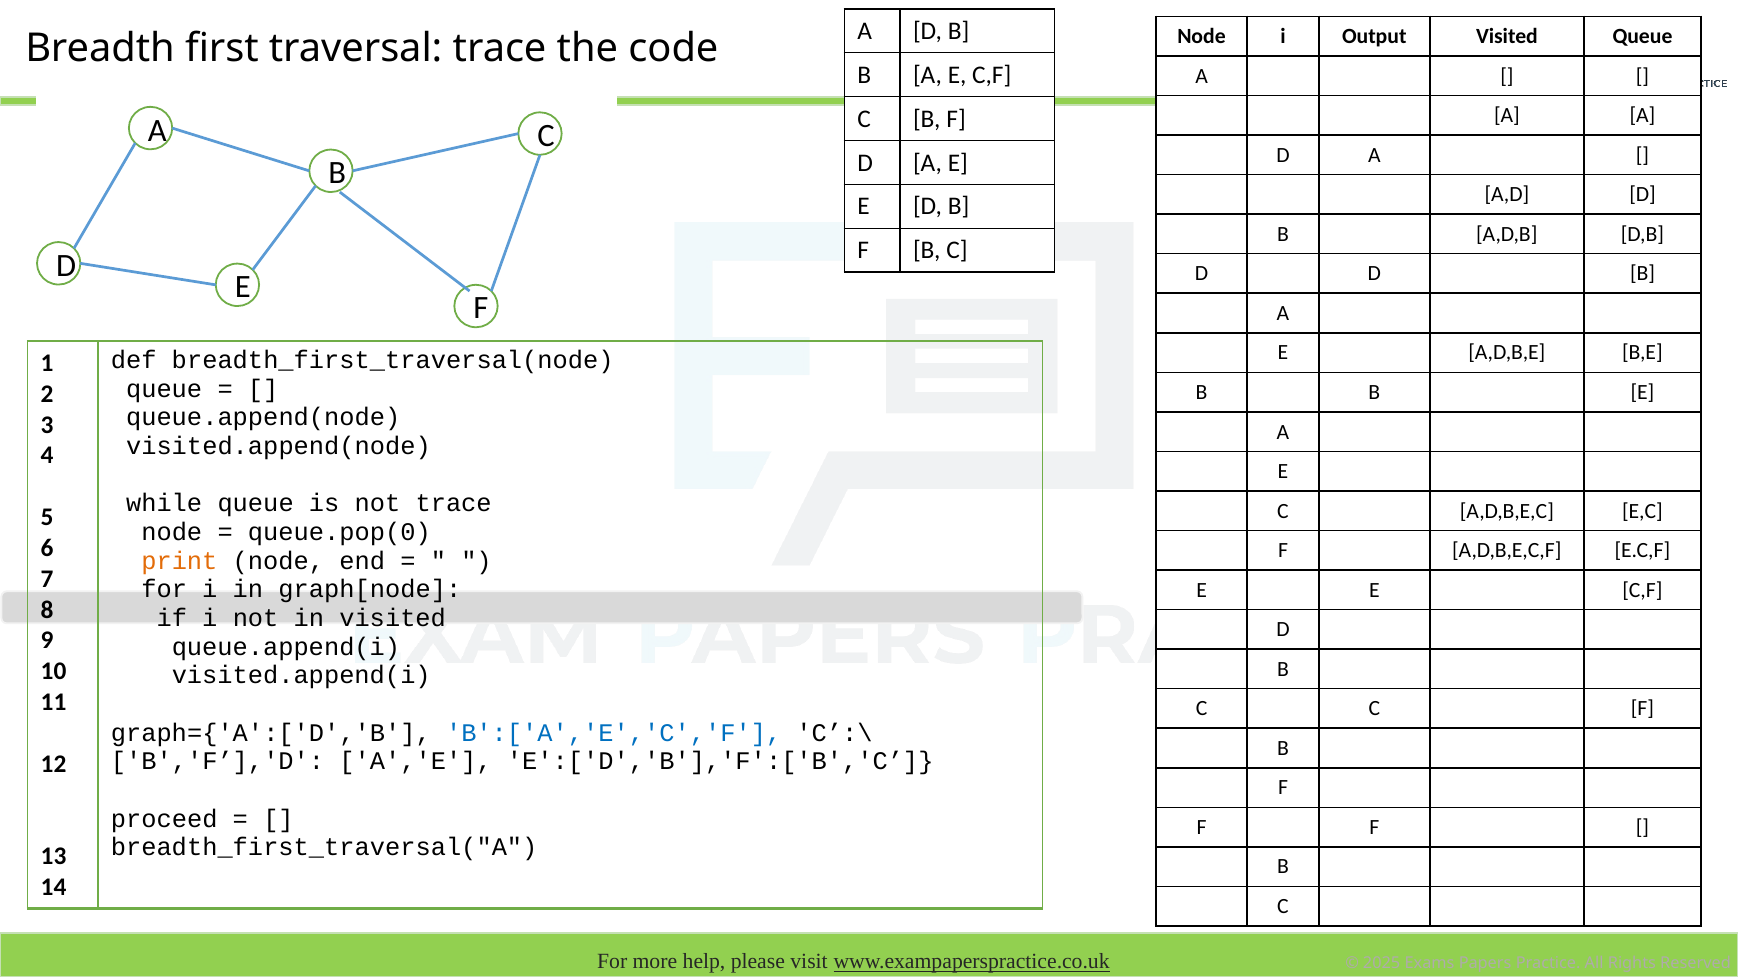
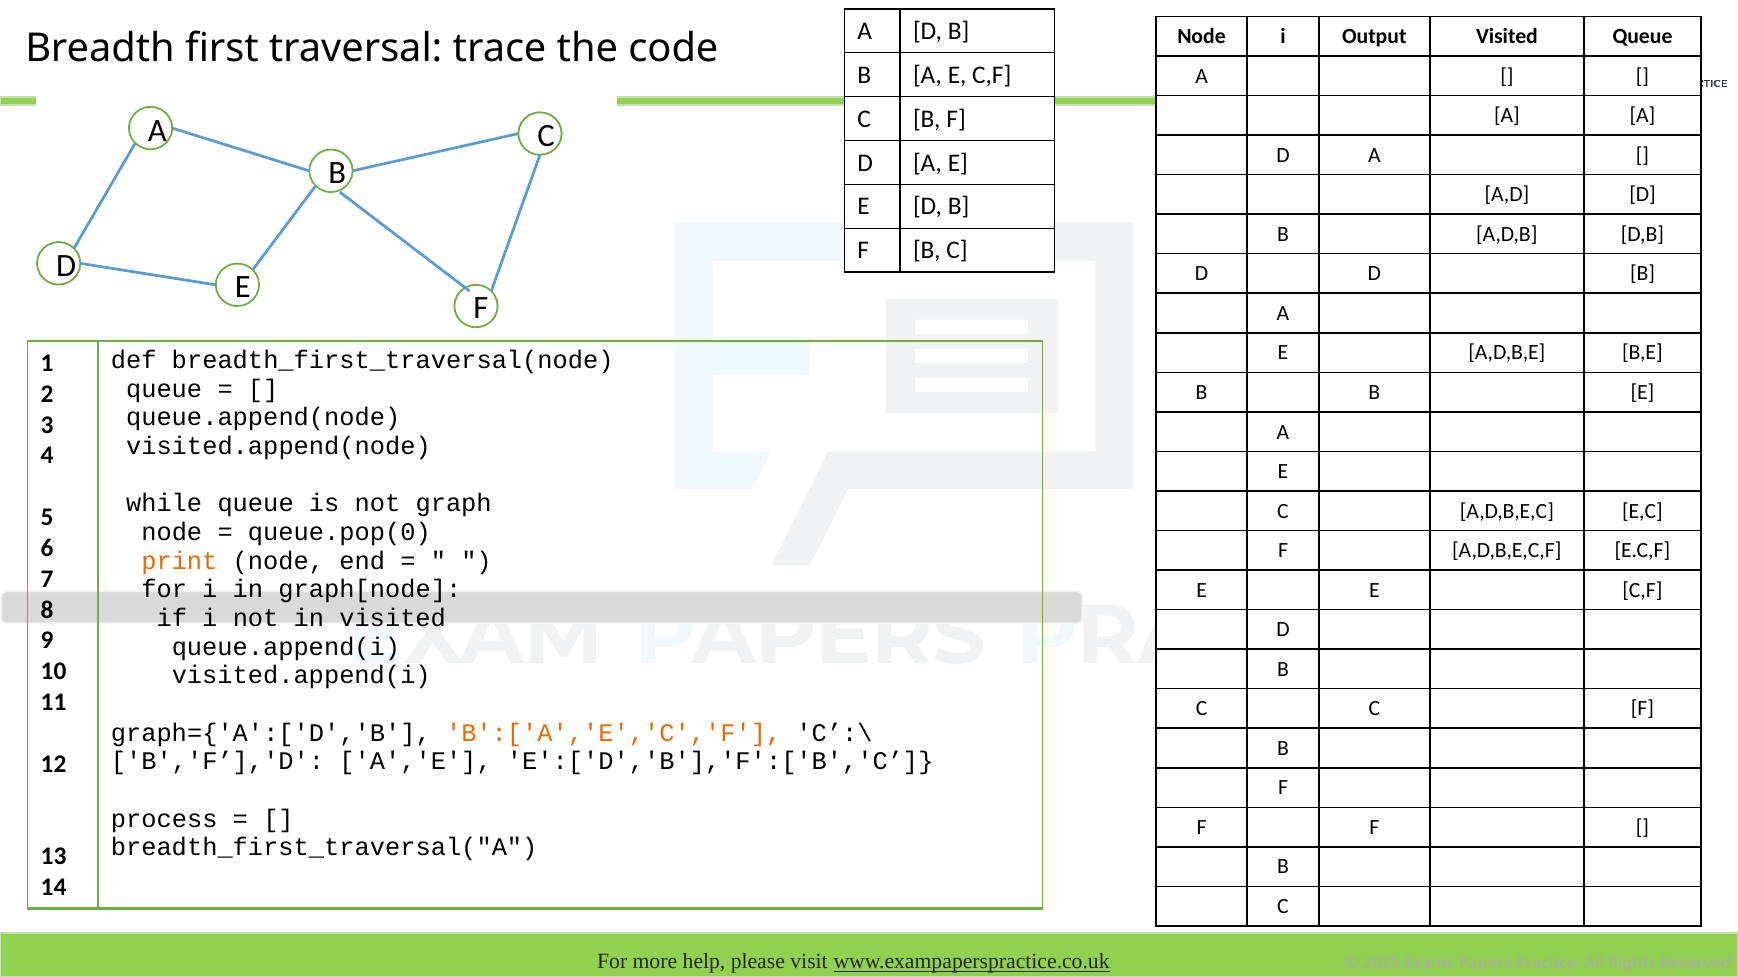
not trace: trace -> graph
B':['A','E','C','F colour: blue -> orange
proceed: proceed -> process
